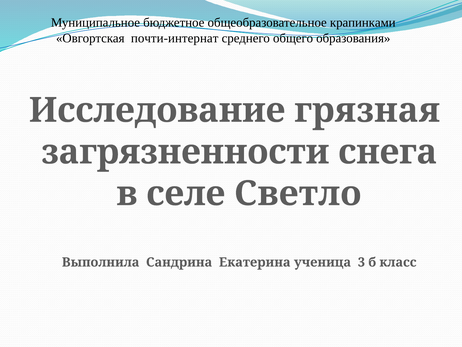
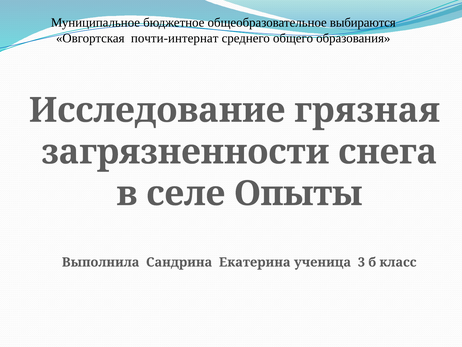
крапинками: крапинками -> выбираются
Светло: Светло -> Опыты
